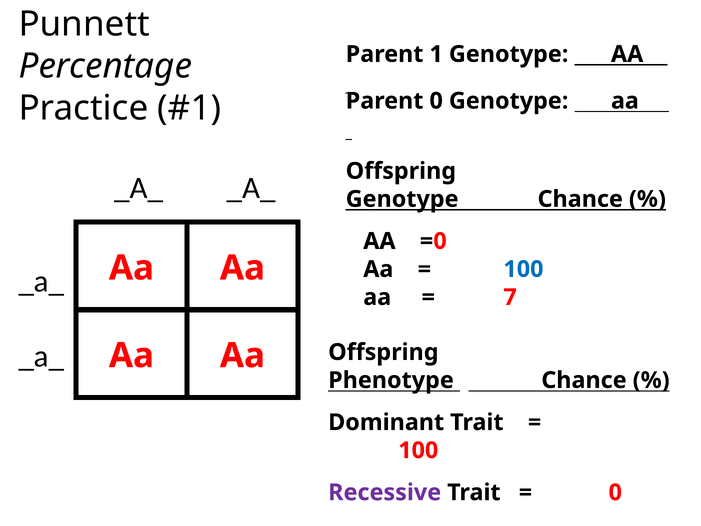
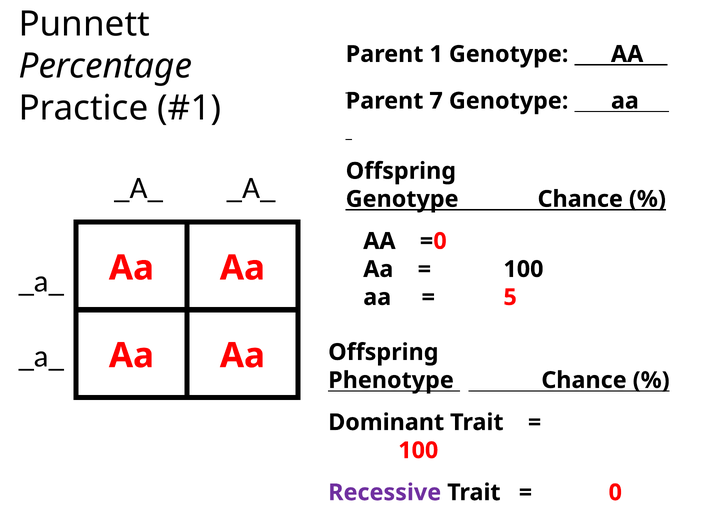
Parent 0: 0 -> 7
100 at (523, 269) colour: blue -> black
7: 7 -> 5
